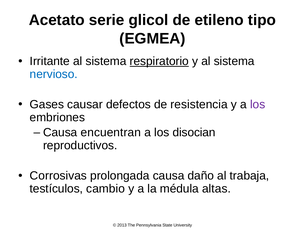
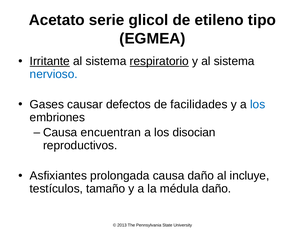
Irritante underline: none -> present
resistencia: resistencia -> facilidades
los at (258, 104) colour: purple -> blue
Corrosivas: Corrosivas -> Asfixiantes
trabaja: trabaja -> incluye
cambio: cambio -> tamaño
médula altas: altas -> daño
